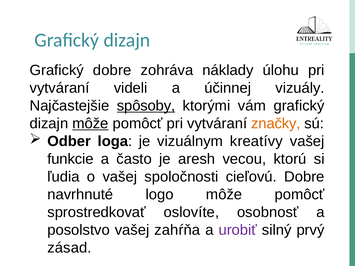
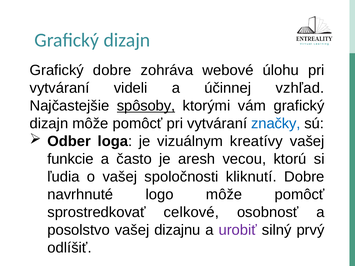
náklady: náklady -> webové
vizuály: vizuály -> vzhľad
môže at (90, 124) underline: present -> none
značky colour: orange -> blue
cieľovú: cieľovú -> kliknutí
oslovíte: oslovíte -> celkové
zahŕňa: zahŕňa -> dizajnu
zásad: zásad -> odlíšiť
